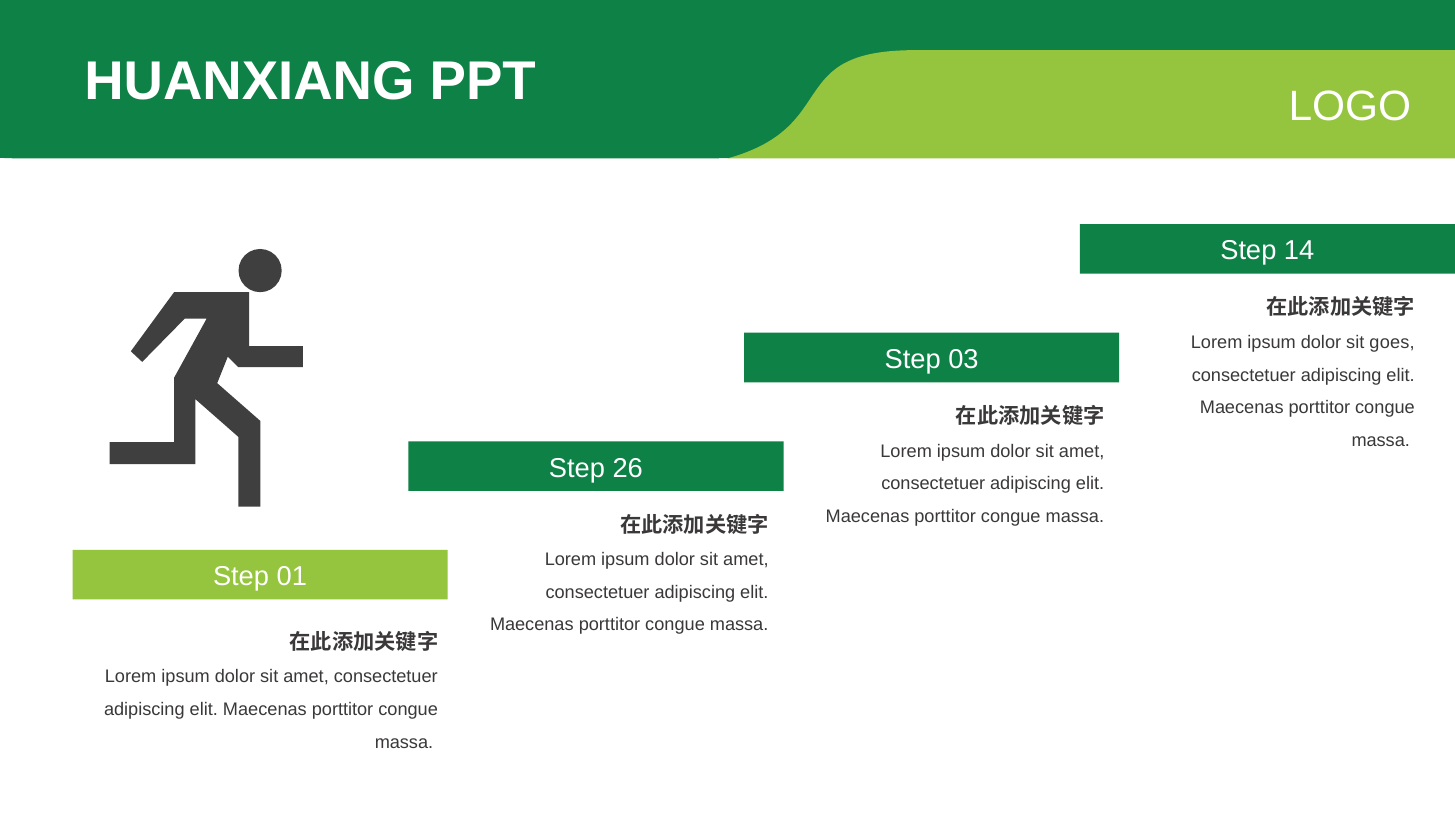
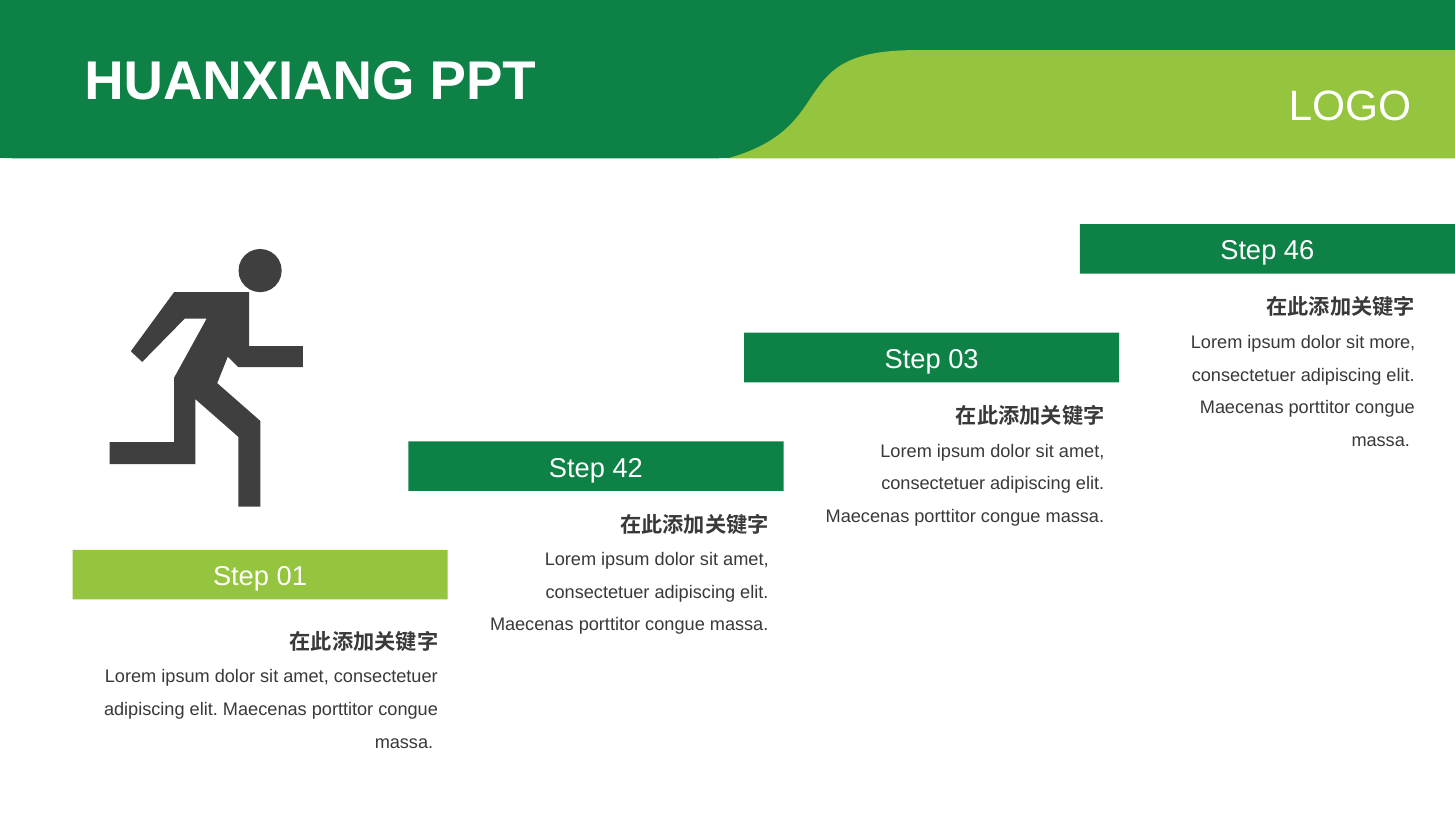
14: 14 -> 46
goes: goes -> more
26: 26 -> 42
